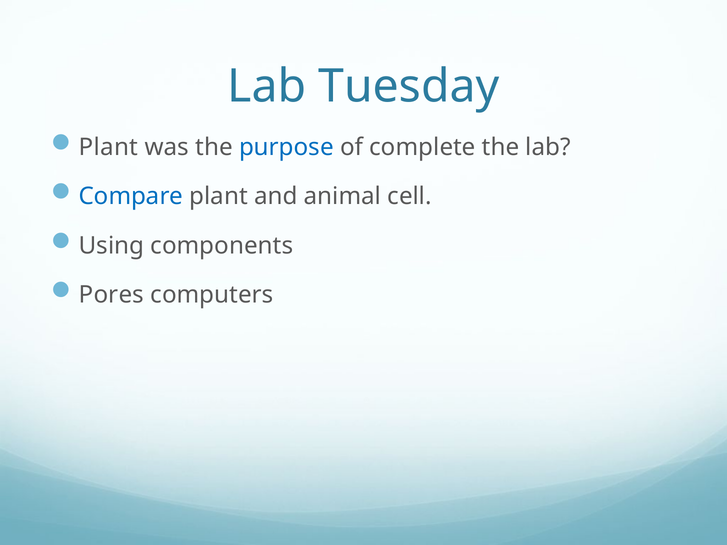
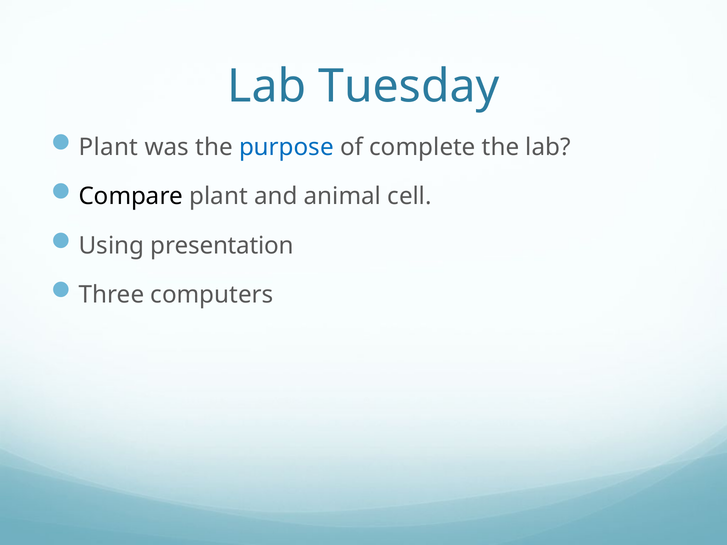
Compare colour: blue -> black
components: components -> presentation
Pores: Pores -> Three
